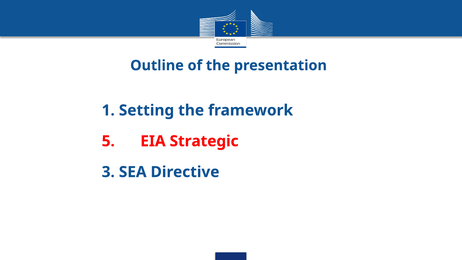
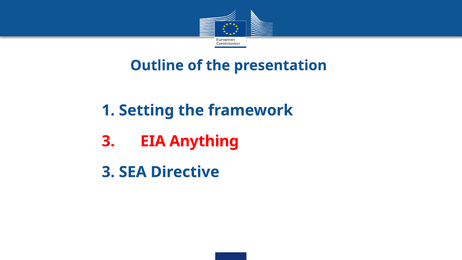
2 5: 5 -> 3
Strategic: Strategic -> Anything
